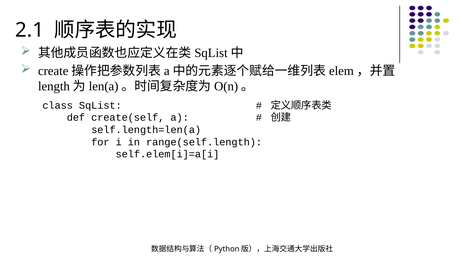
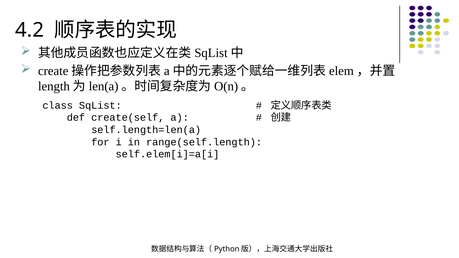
2.1: 2.1 -> 4.2
